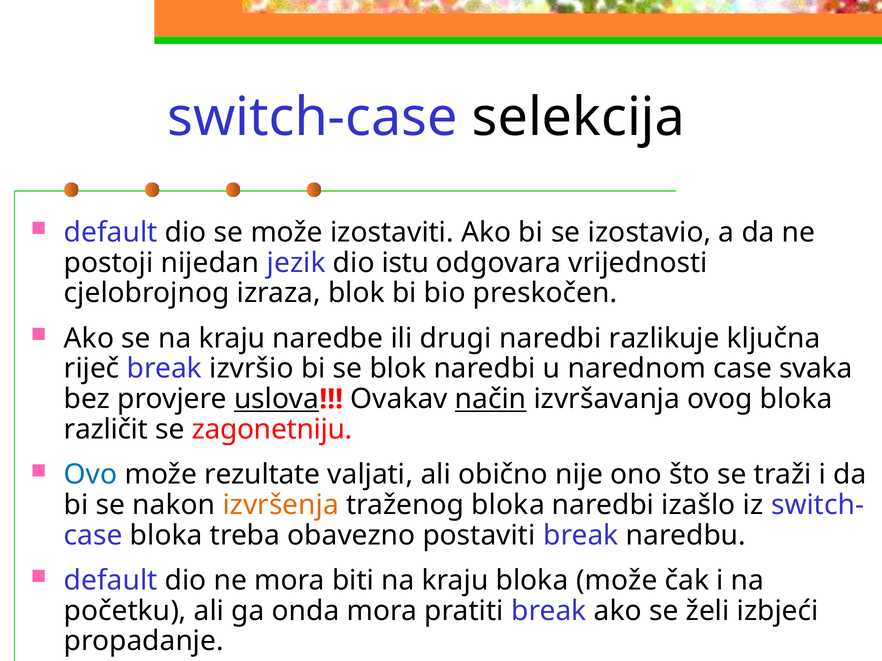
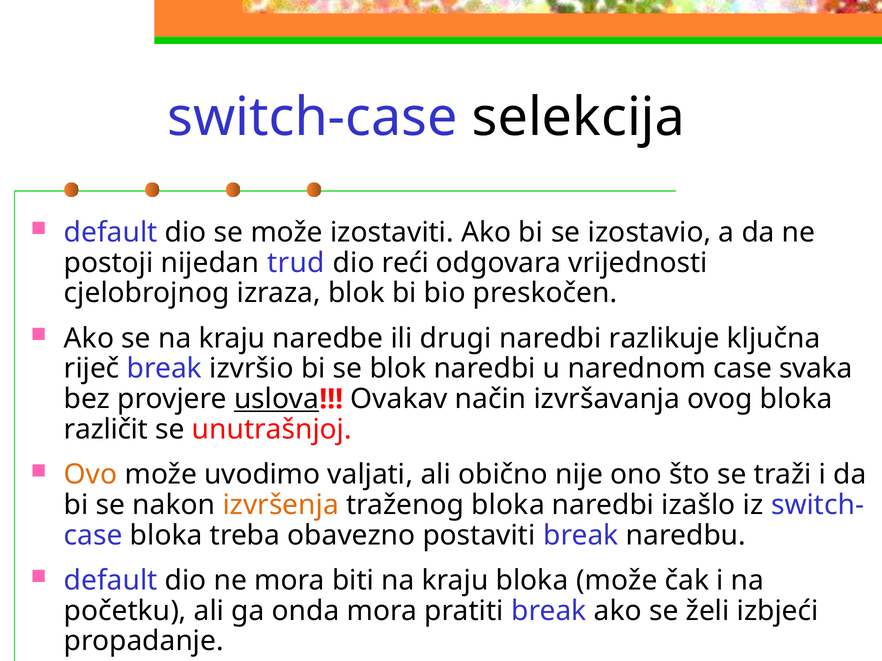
jezik: jezik -> trud
istu: istu -> reći
način underline: present -> none
zagonetniju: zagonetniju -> unutrašnjoj
Ovo colour: blue -> orange
rezultate: rezultate -> uvodimo
